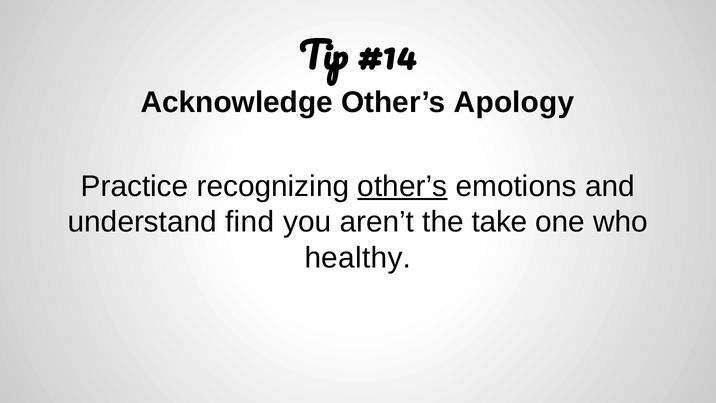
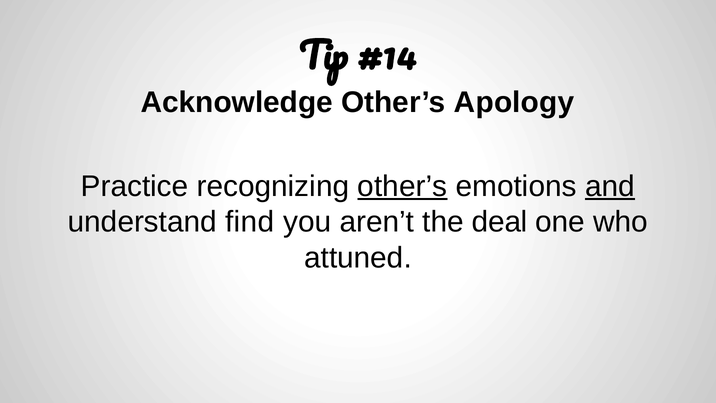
and underline: none -> present
take: take -> deal
healthy: healthy -> attuned
